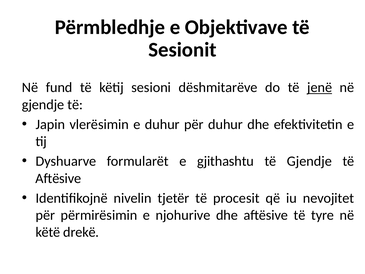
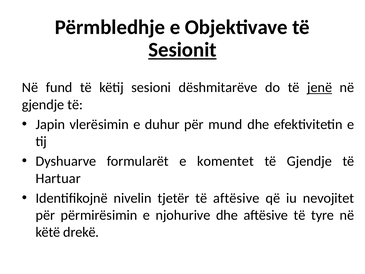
Sesionit underline: none -> present
për duhur: duhur -> mund
gjithashtu: gjithashtu -> komentet
Aftësive at (58, 178): Aftësive -> Hartuar
të procesit: procesit -> aftësive
